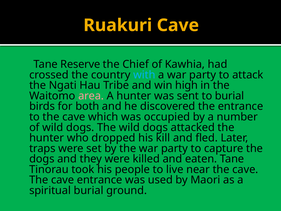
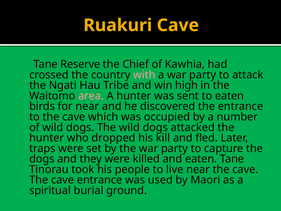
with colour: light blue -> pink
to burial: burial -> eaten
for both: both -> near
